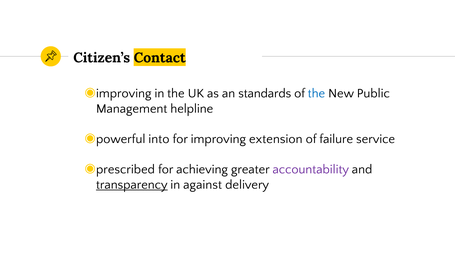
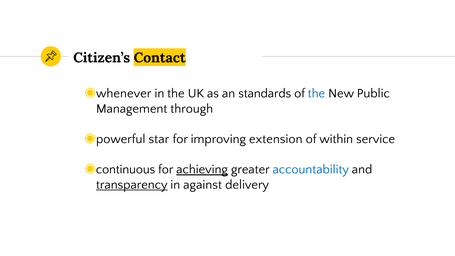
improving at (124, 93): improving -> whenever
helpline: helpline -> through
into: into -> star
failure: failure -> within
prescribed: prescribed -> continuous
achieving underline: none -> present
accountability colour: purple -> blue
